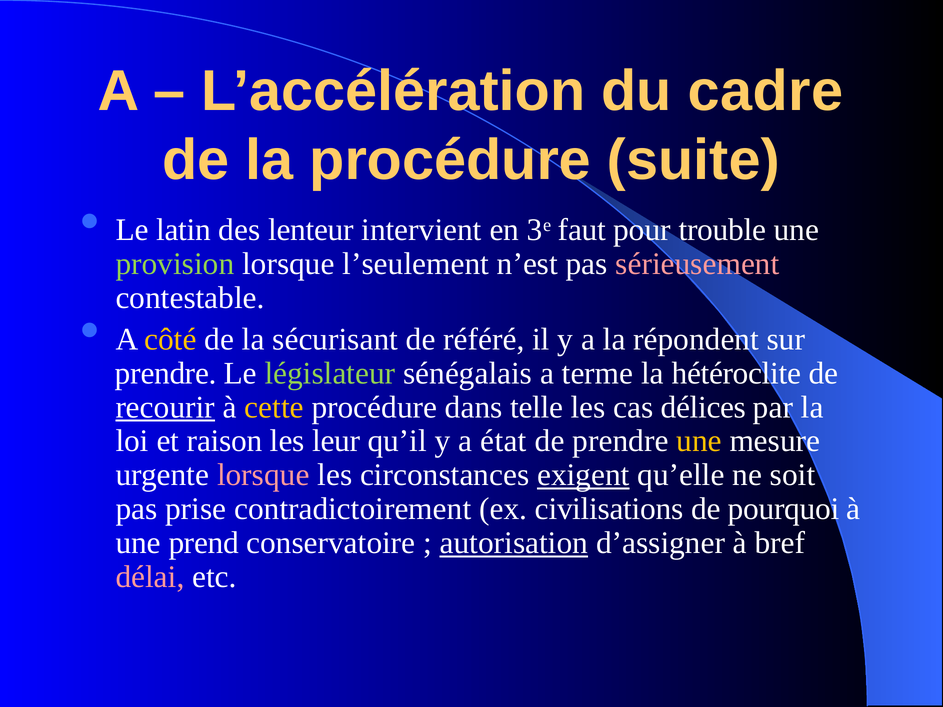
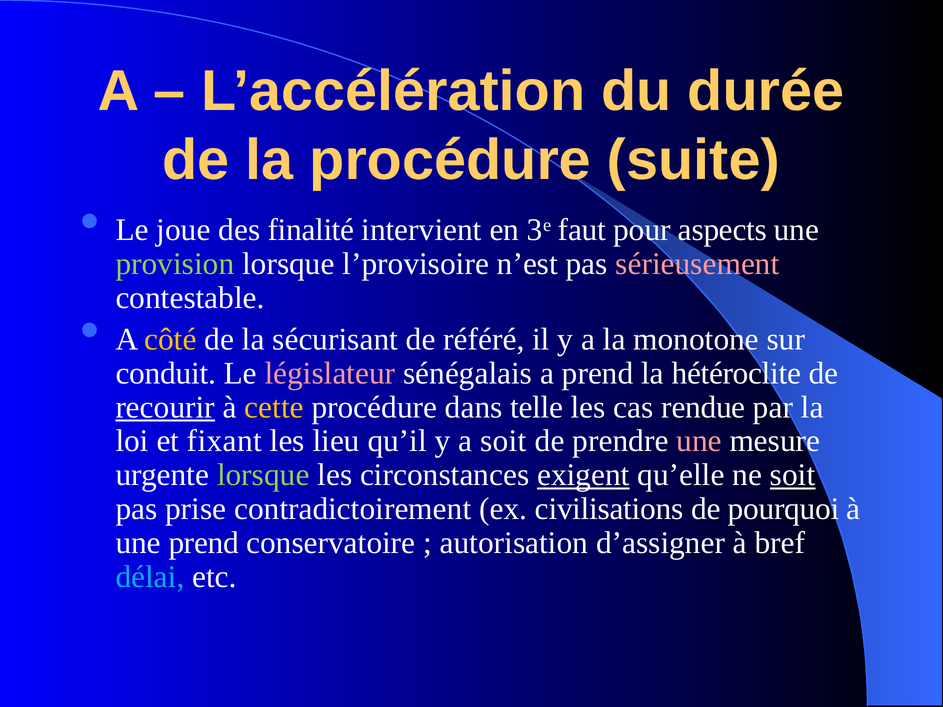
cadre: cadre -> durée
latin: latin -> joue
lenteur: lenteur -> finalité
trouble: trouble -> aspects
l’seulement: l’seulement -> l’provisoire
répondent: répondent -> monotone
prendre at (166, 373): prendre -> conduit
législateur colour: light green -> pink
a terme: terme -> prend
délices: délices -> rendue
raison: raison -> fixant
leur: leur -> lieu
a état: état -> soit
une at (699, 441) colour: yellow -> pink
lorsque at (263, 475) colour: pink -> light green
soit at (793, 475) underline: none -> present
autorisation underline: present -> none
délai colour: pink -> light blue
